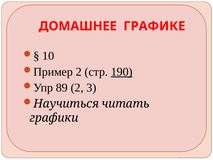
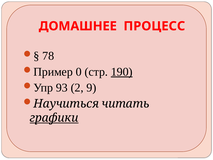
ГРАФИКЕ: ГРАФИКЕ -> ПРОЦЕСС
10: 10 -> 78
2 at (79, 72): 2 -> 0
89: 89 -> 93
3: 3 -> 9
графики underline: none -> present
